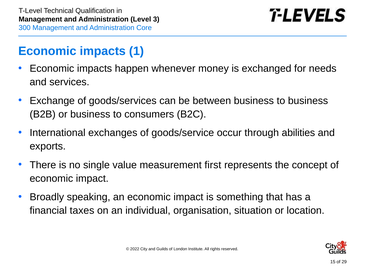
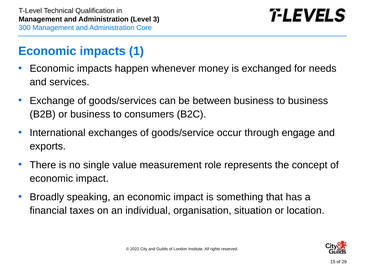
abilities: abilities -> engage
first: first -> role
